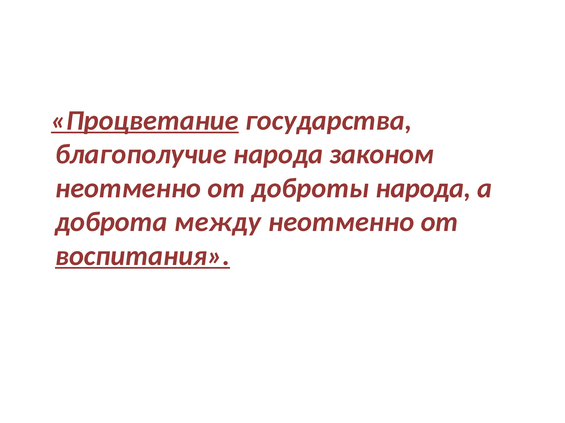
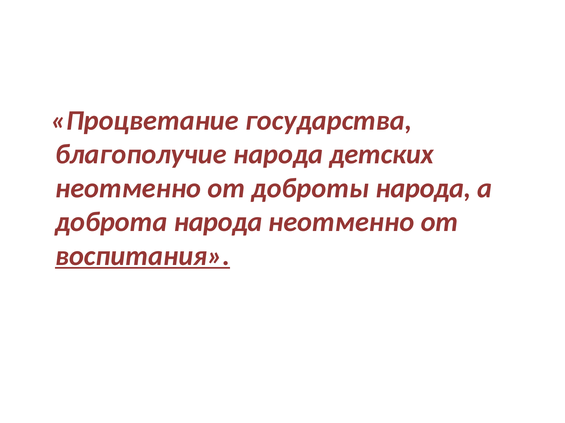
Процветание underline: present -> none
законом: законом -> детских
доброта между: между -> народа
